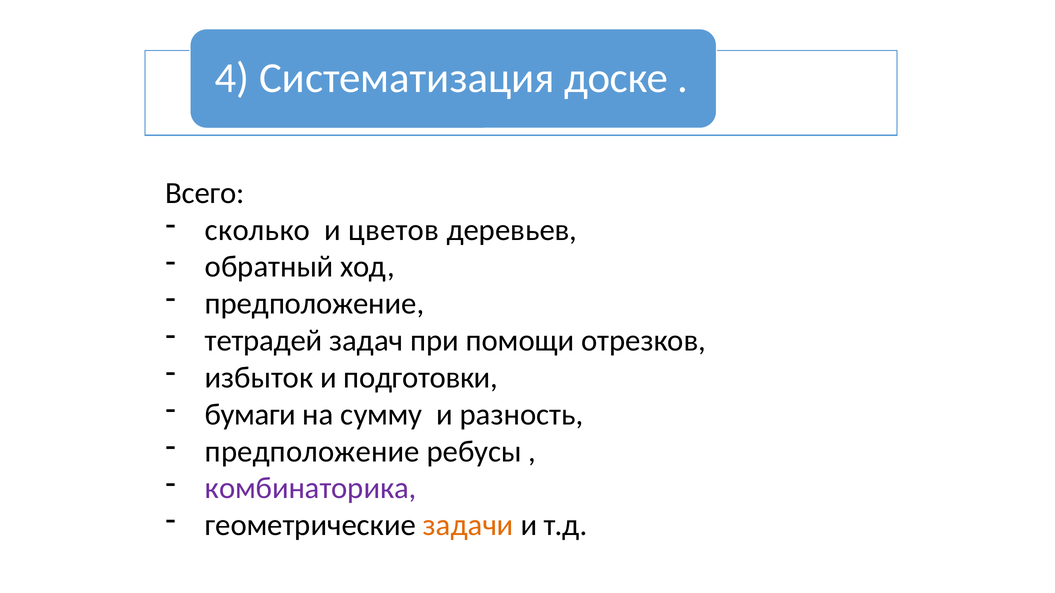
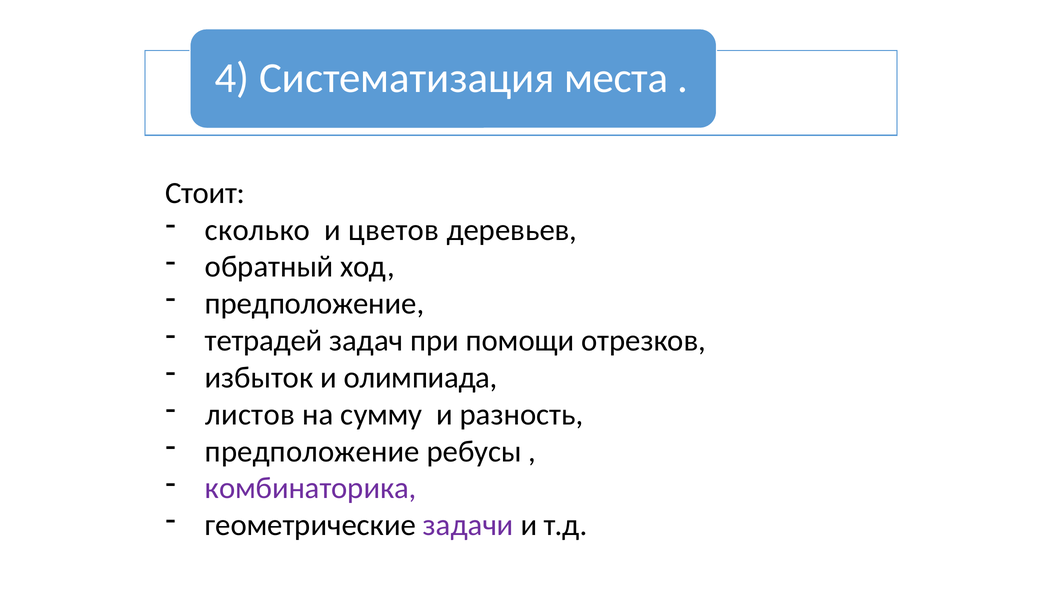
доске: доске -> места
Всего: Всего -> Стоит
подготовки: подготовки -> олимпиада
бумаги: бумаги -> листов
задачи colour: orange -> purple
